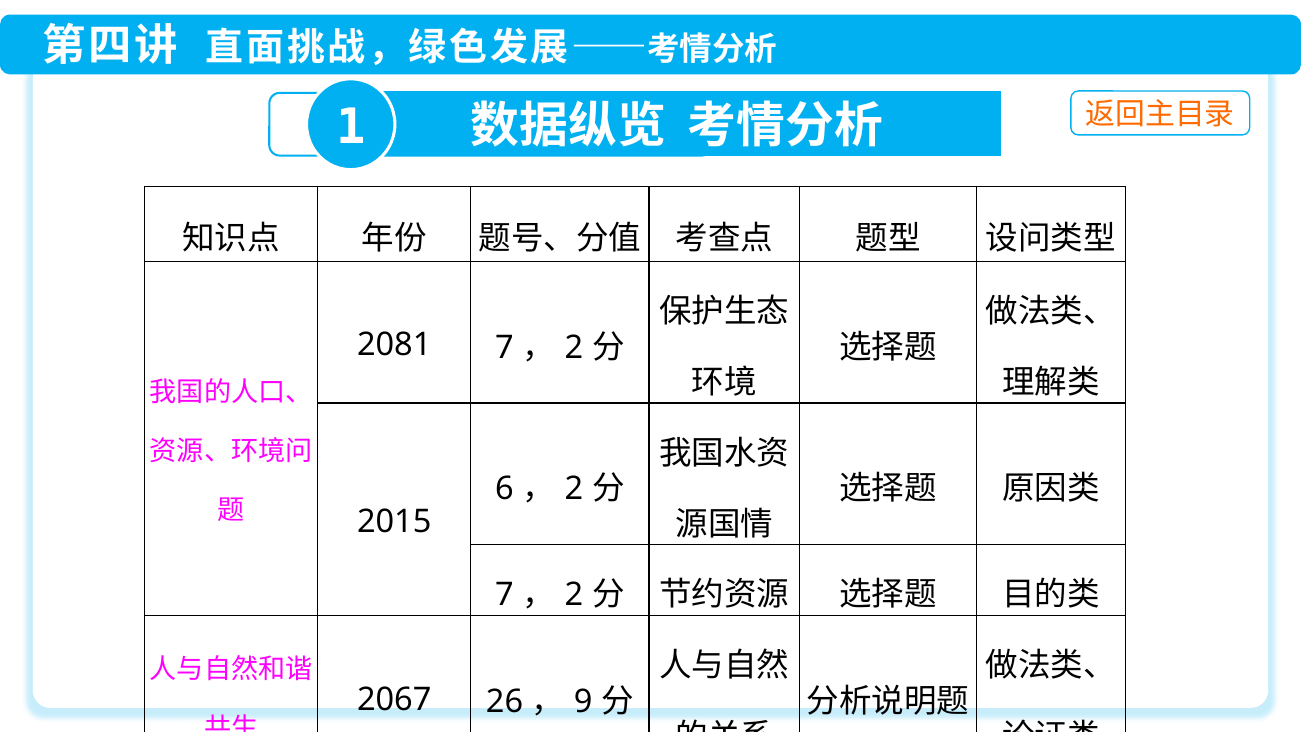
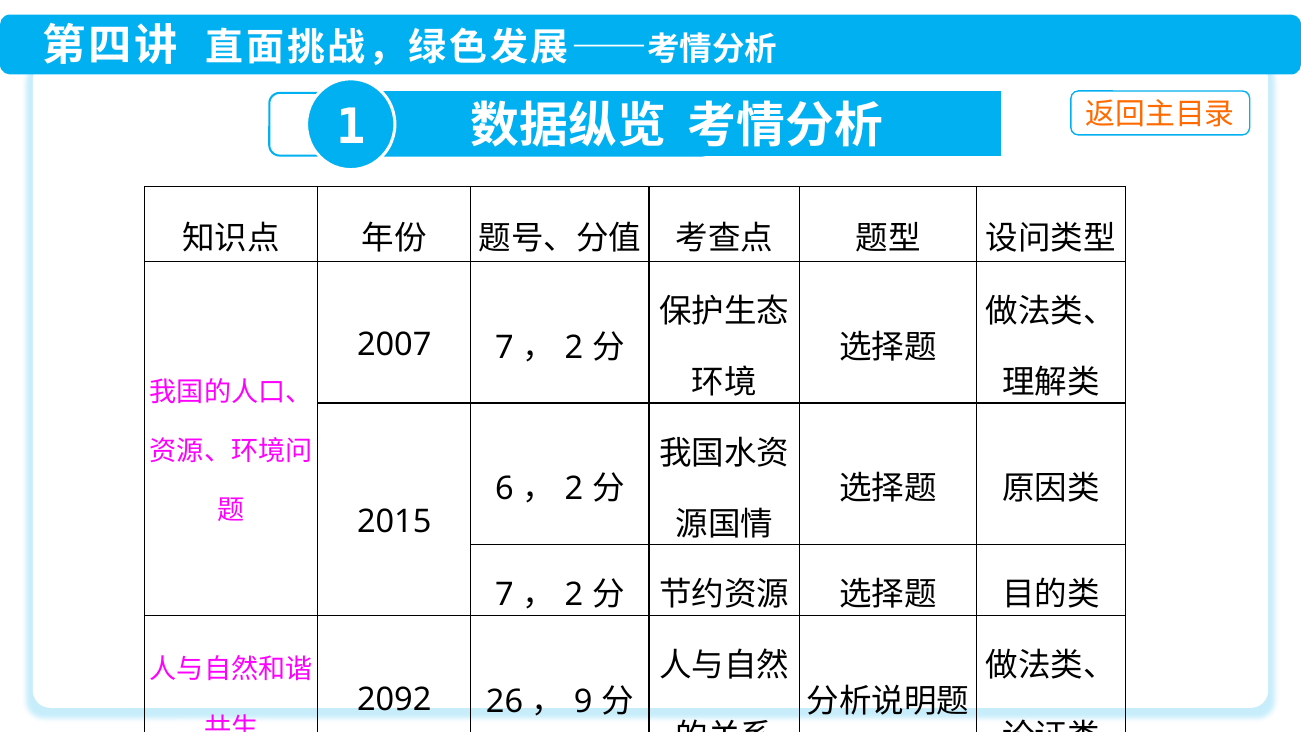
2081: 2081 -> 2007
2067: 2067 -> 2092
